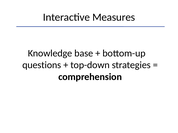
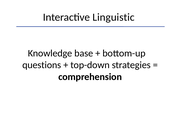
Measures: Measures -> Linguistic
